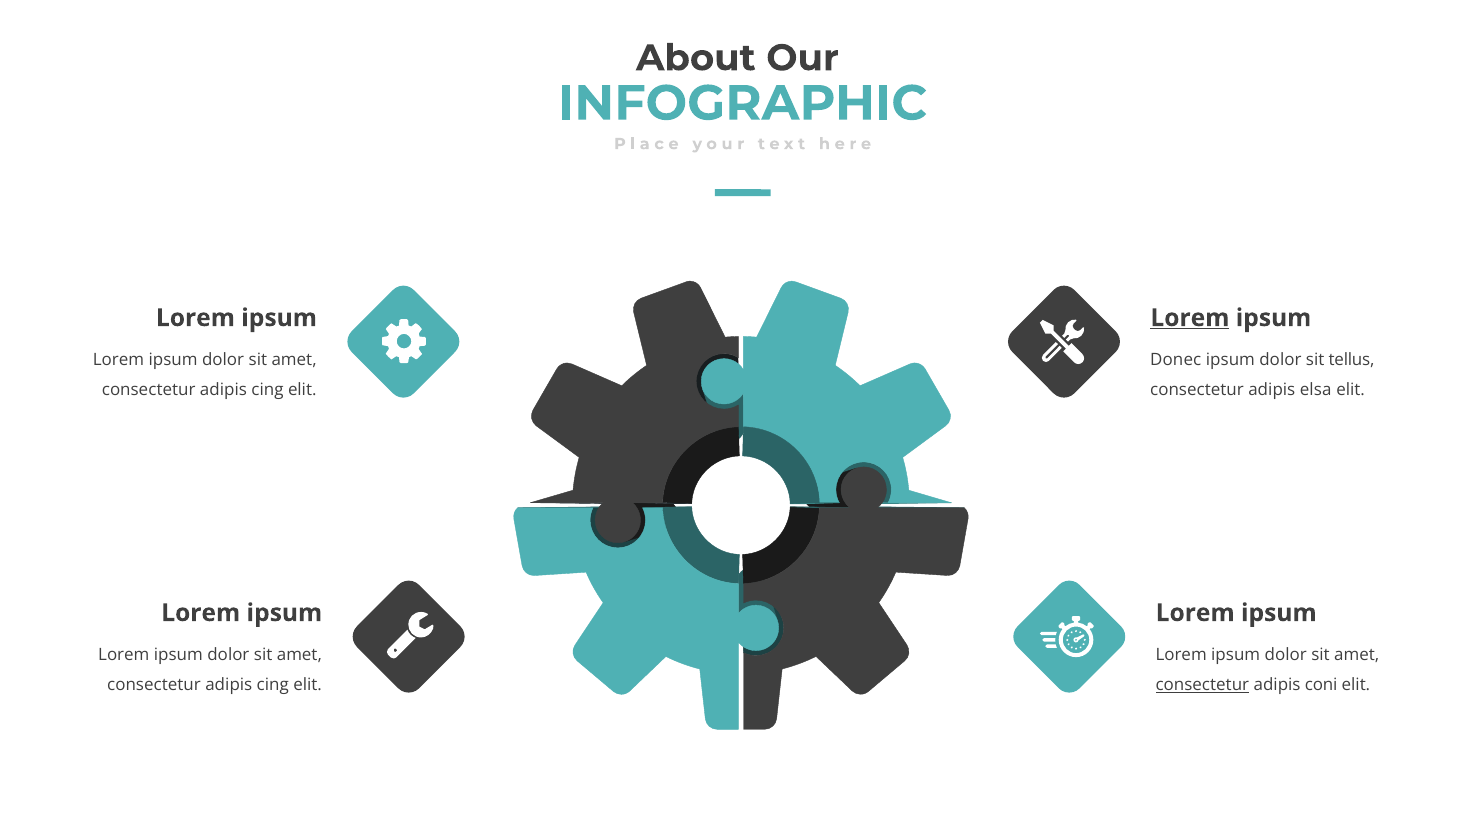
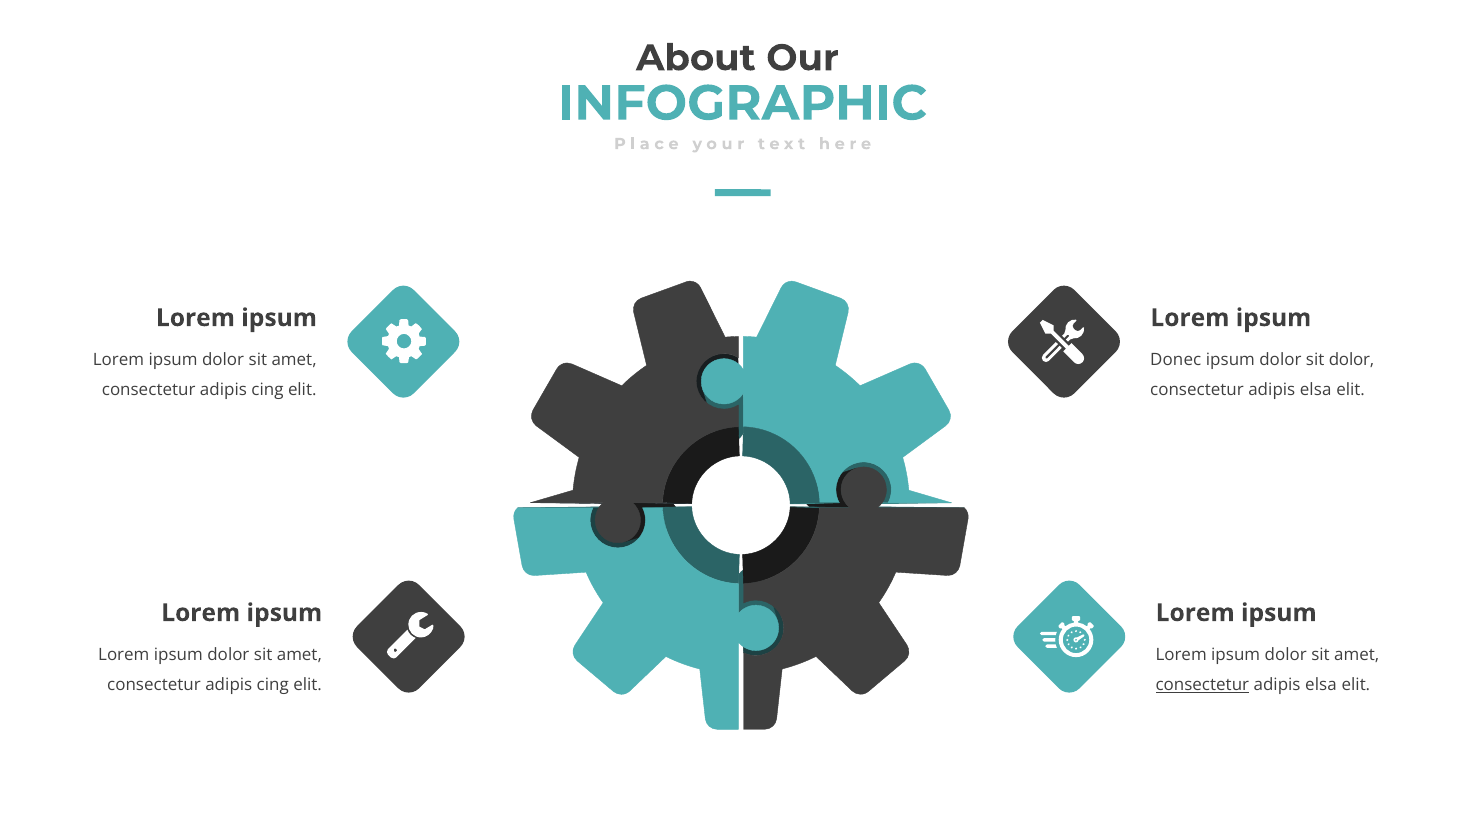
Lorem at (1190, 318) underline: present -> none
sit tellus: tellus -> dolor
coni at (1321, 685): coni -> elsa
